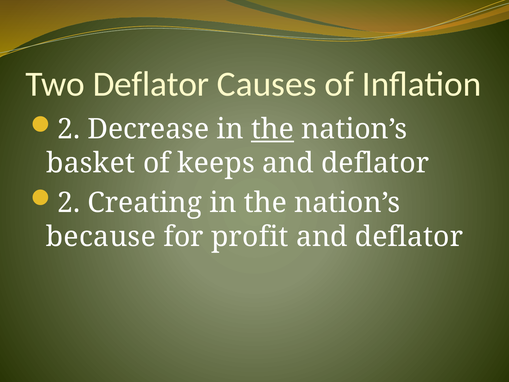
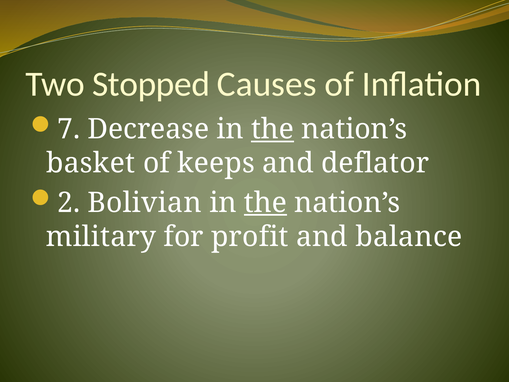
Two Deflator: Deflator -> Stopped
2 at (69, 129): 2 -> 7
Creating: Creating -> Bolivian
the at (265, 203) underline: none -> present
because: because -> military
deflator at (409, 237): deflator -> balance
